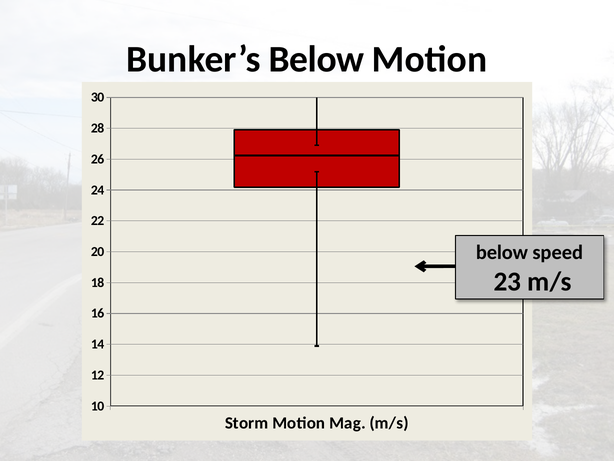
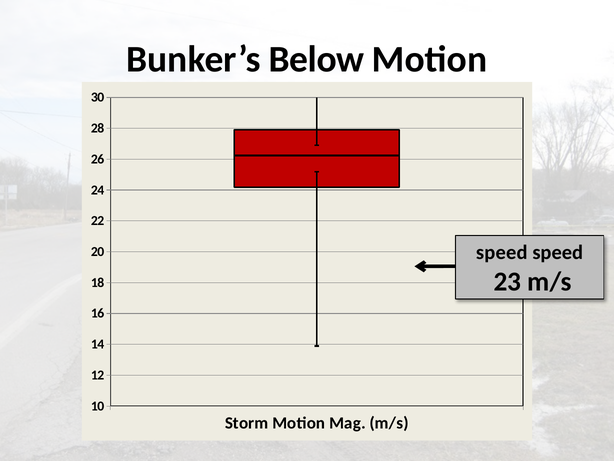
below at (502, 252): below -> speed
